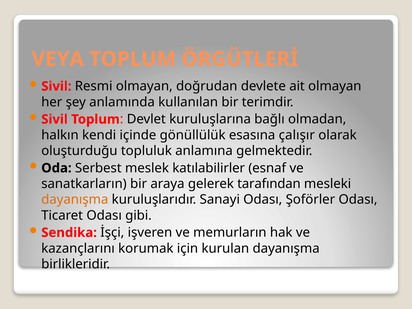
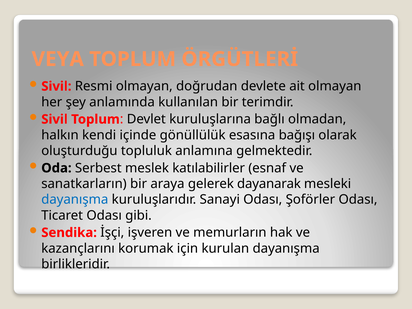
çalışır: çalışır -> bağışı
tarafından: tarafından -> dayanarak
dayanışma at (75, 200) colour: orange -> blue
